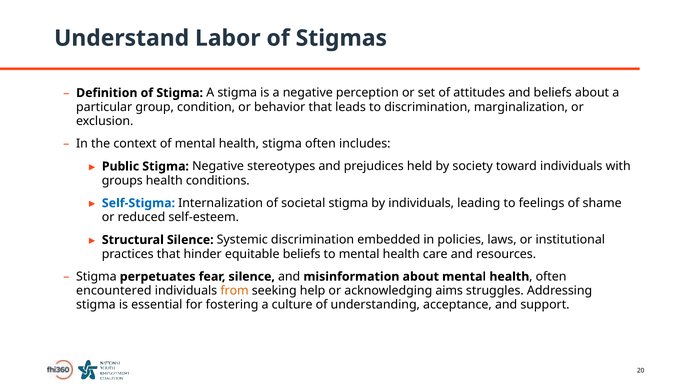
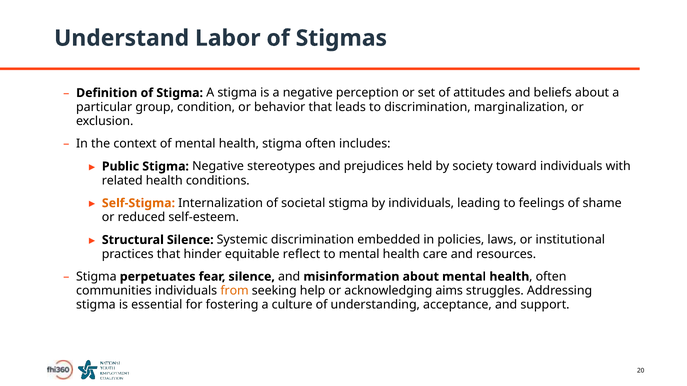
groups: groups -> related
Self-Stigma colour: blue -> orange
equitable beliefs: beliefs -> reflect
encountered: encountered -> communities
